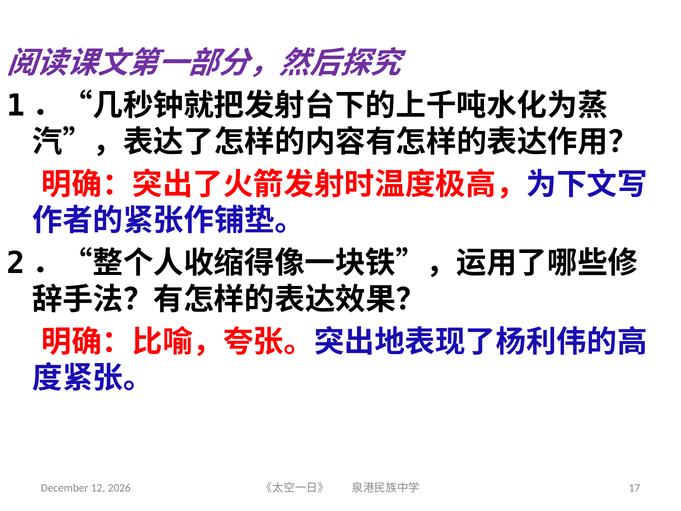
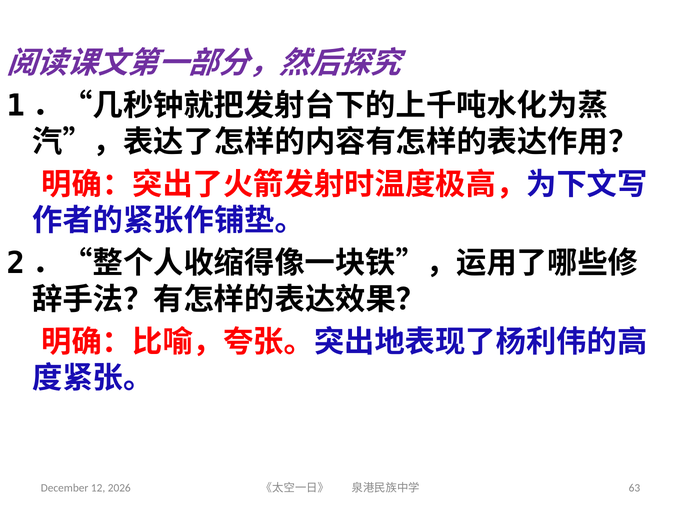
17: 17 -> 63
